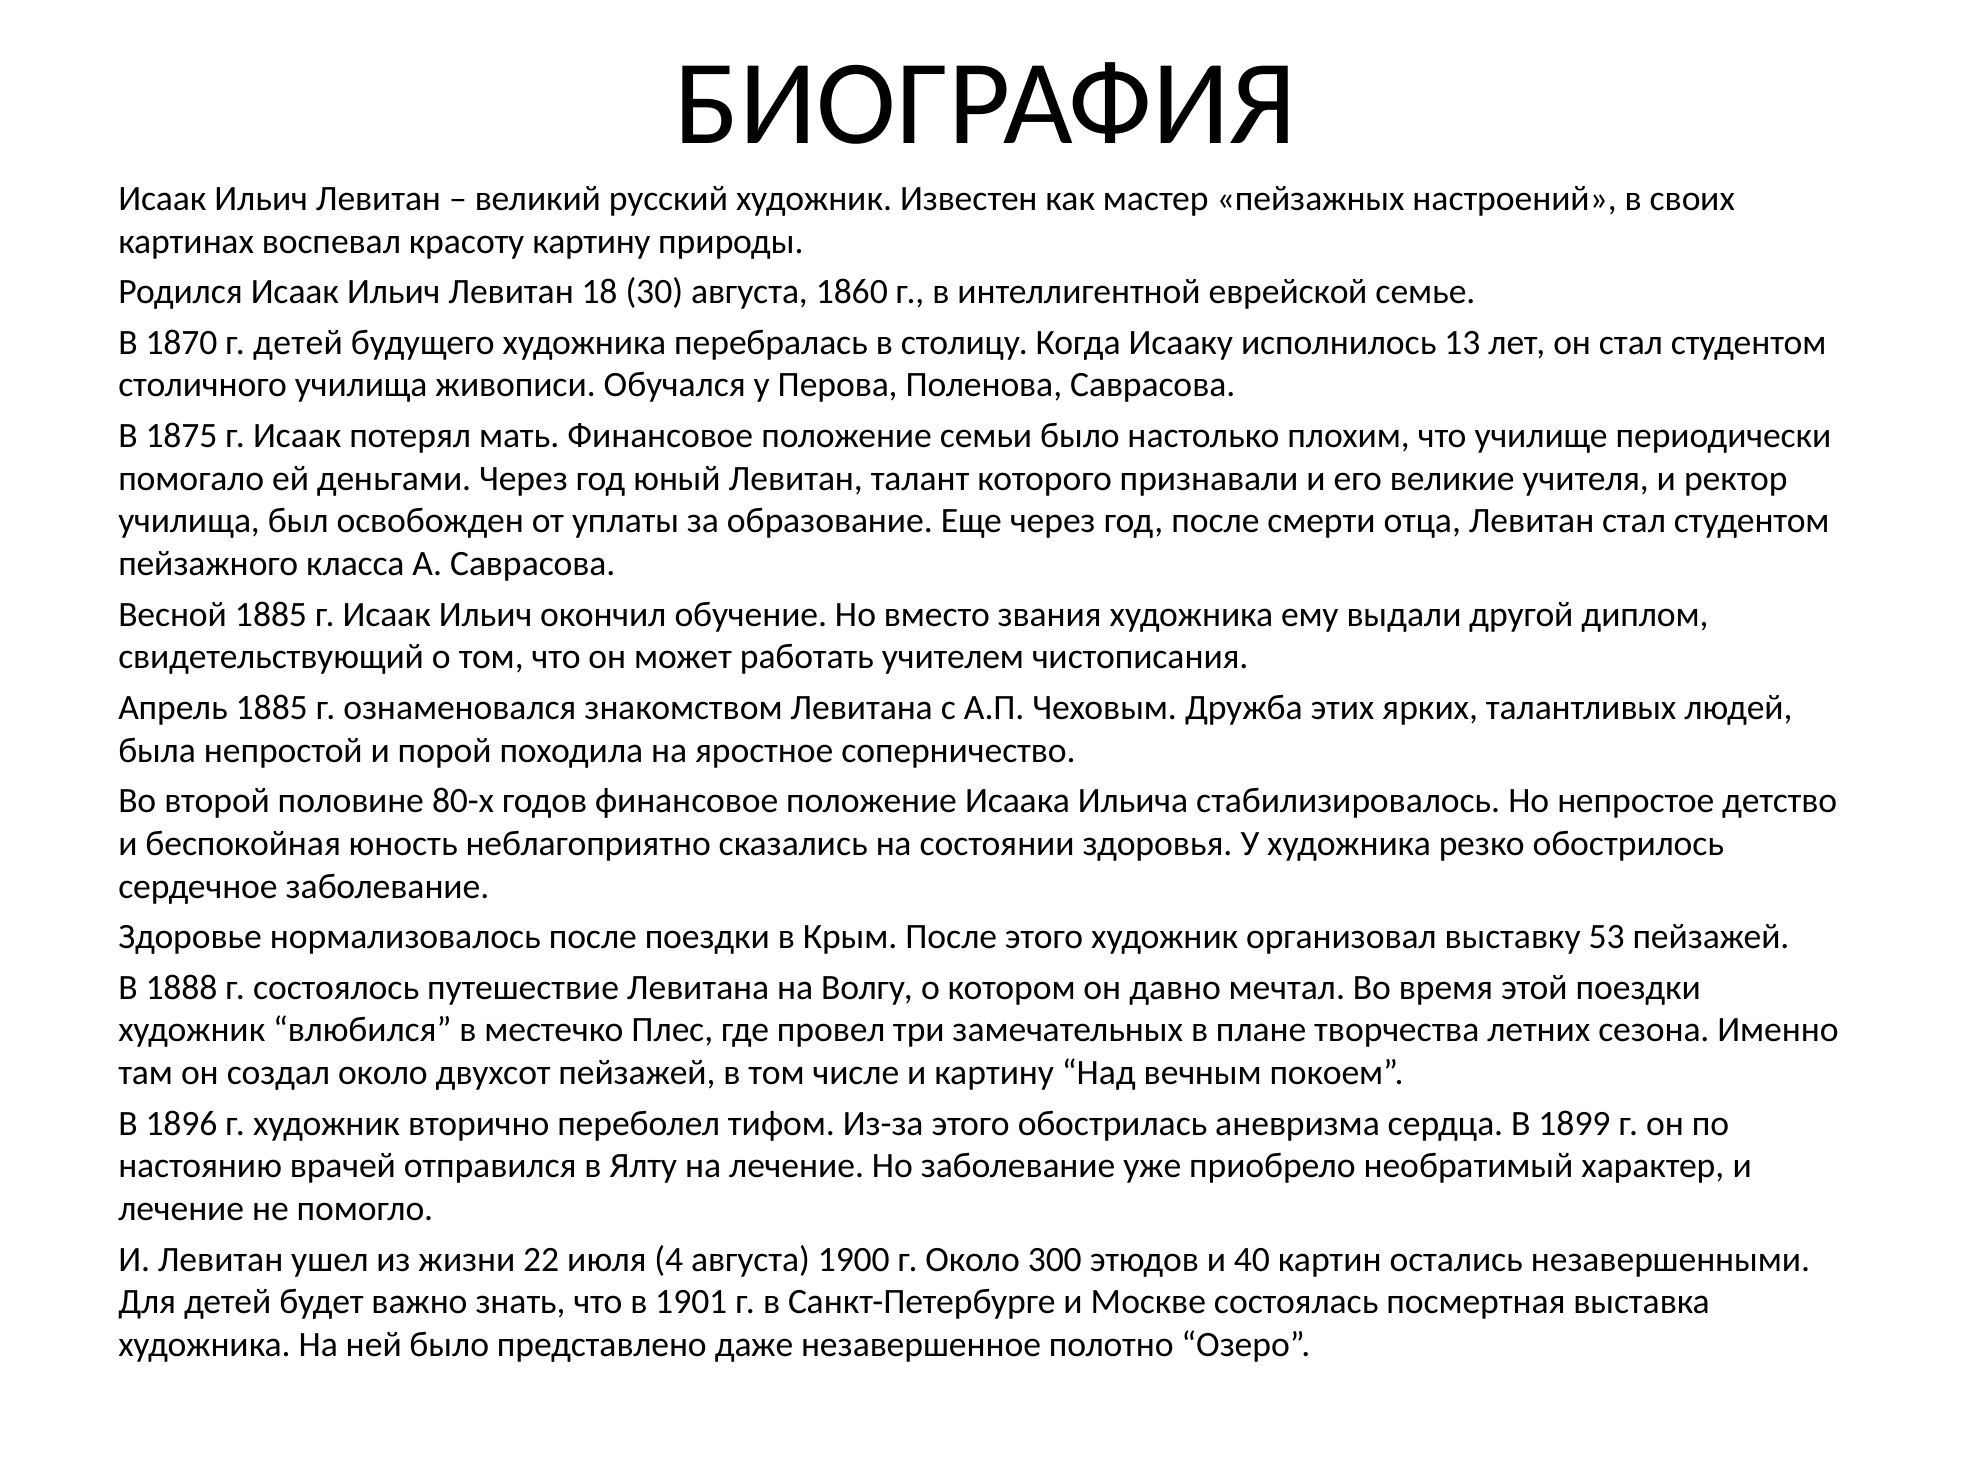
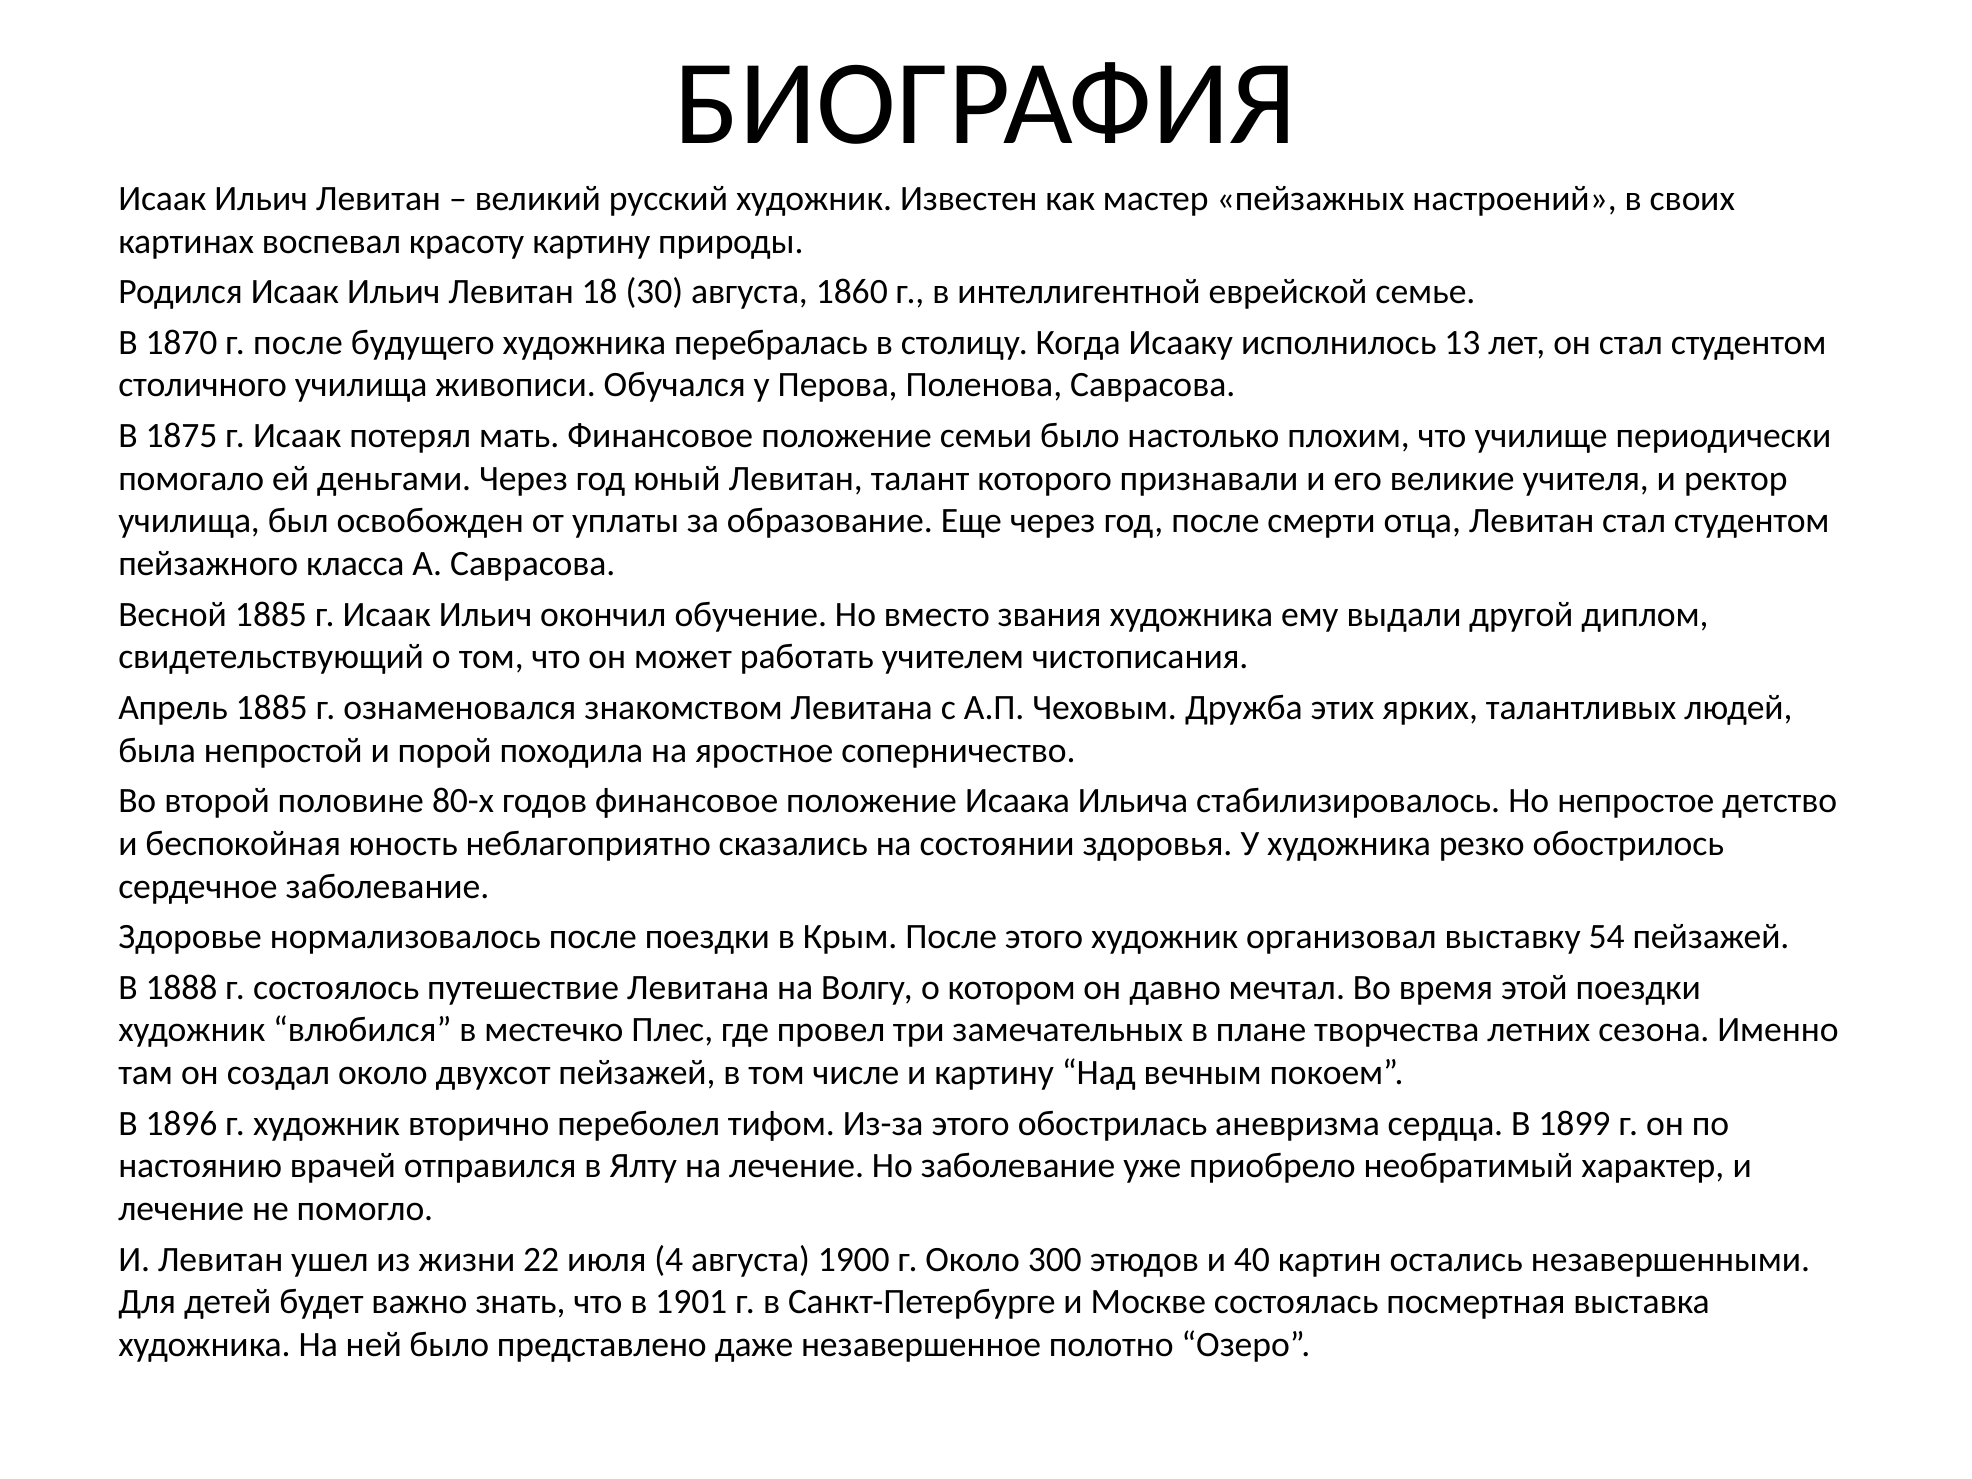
г детей: детей -> после
53: 53 -> 54
